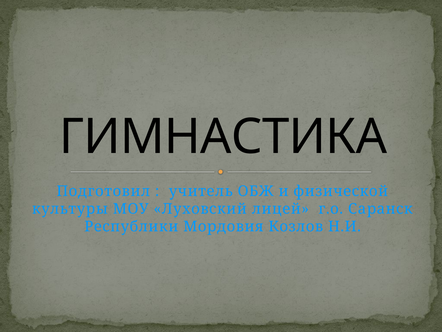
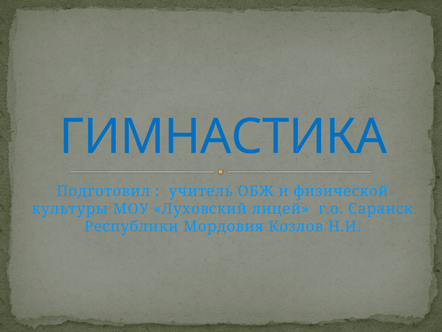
ГИМНАСТИКА colour: black -> blue
